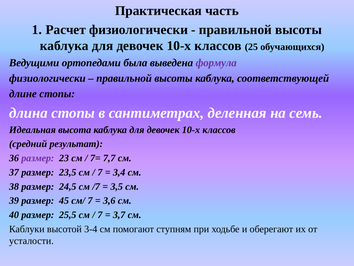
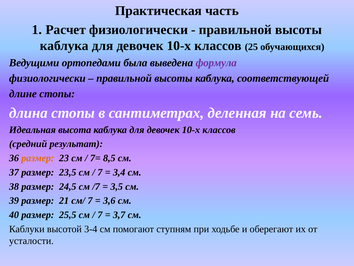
размер at (38, 158) colour: purple -> orange
7,7: 7,7 -> 8,5
45: 45 -> 21
